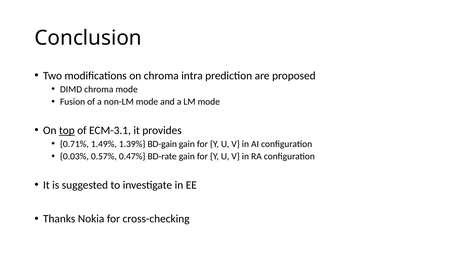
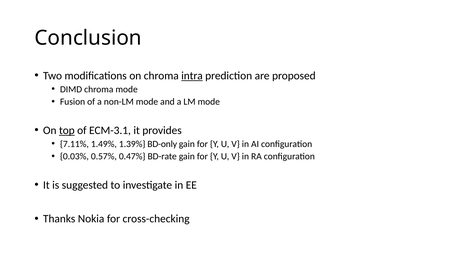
intra underline: none -> present
0.71%: 0.71% -> 7.11%
BD-gain: BD-gain -> BD-only
